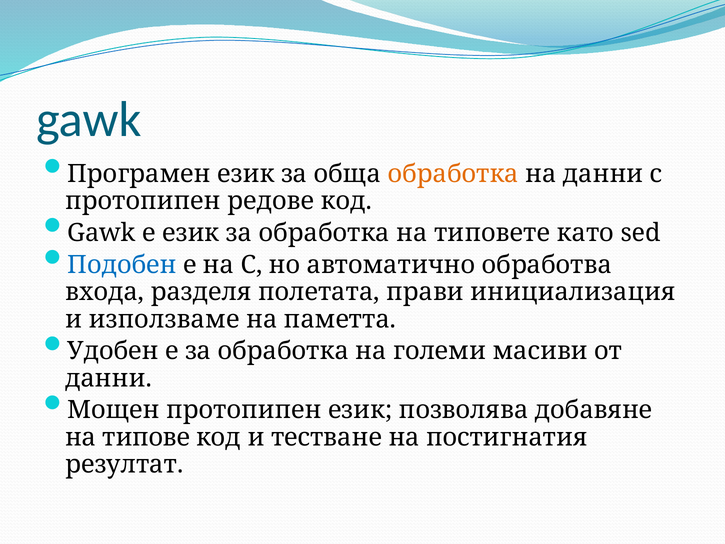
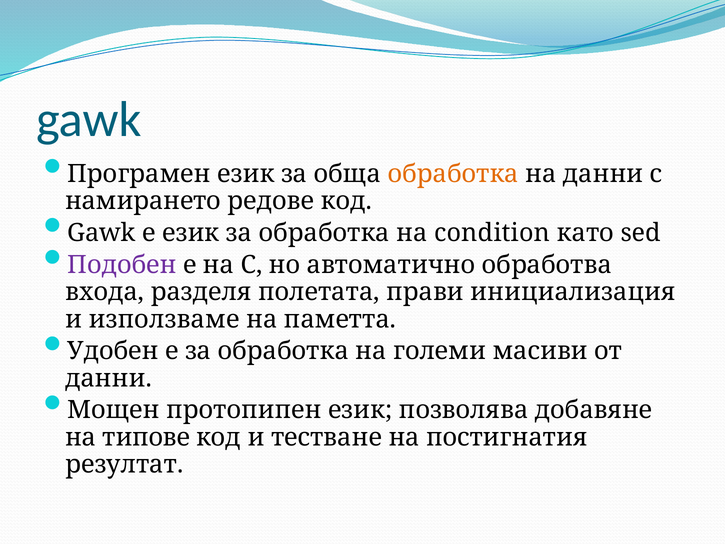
протопипен at (143, 201): протопипен -> намирането
типовете: типовете -> condition
Подобен colour: blue -> purple
